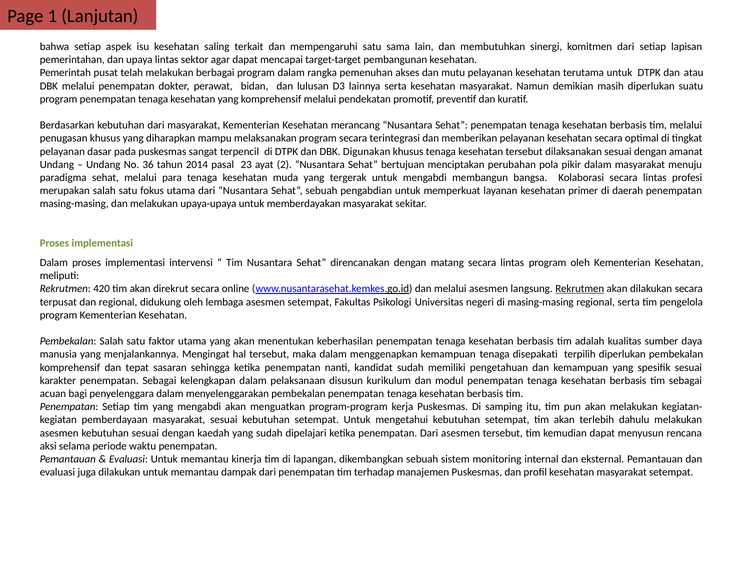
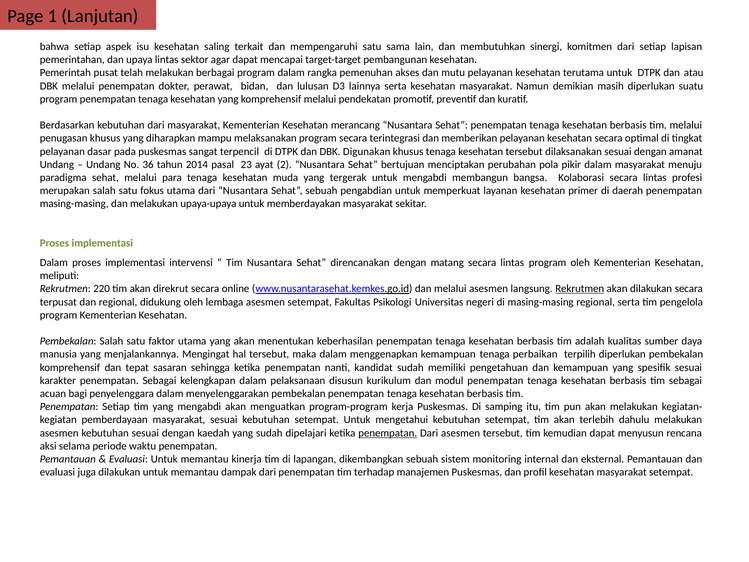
420: 420 -> 220
disepakati: disepakati -> perbaikan
penempatan at (388, 433) underline: none -> present
